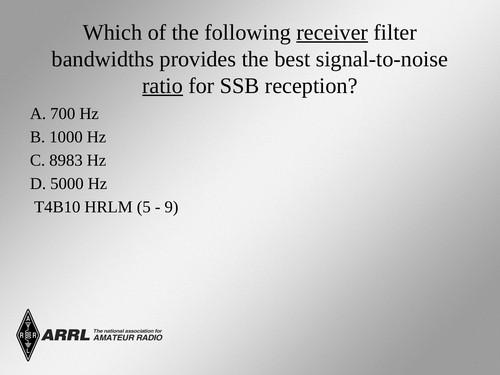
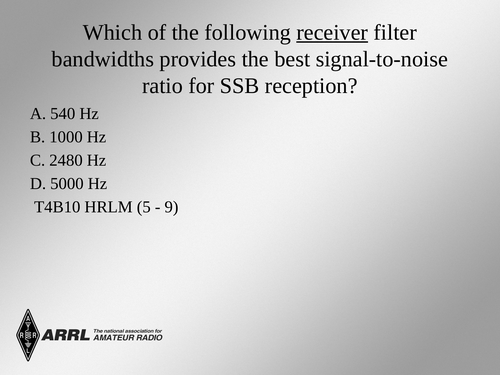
ratio underline: present -> none
700: 700 -> 540
8983: 8983 -> 2480
